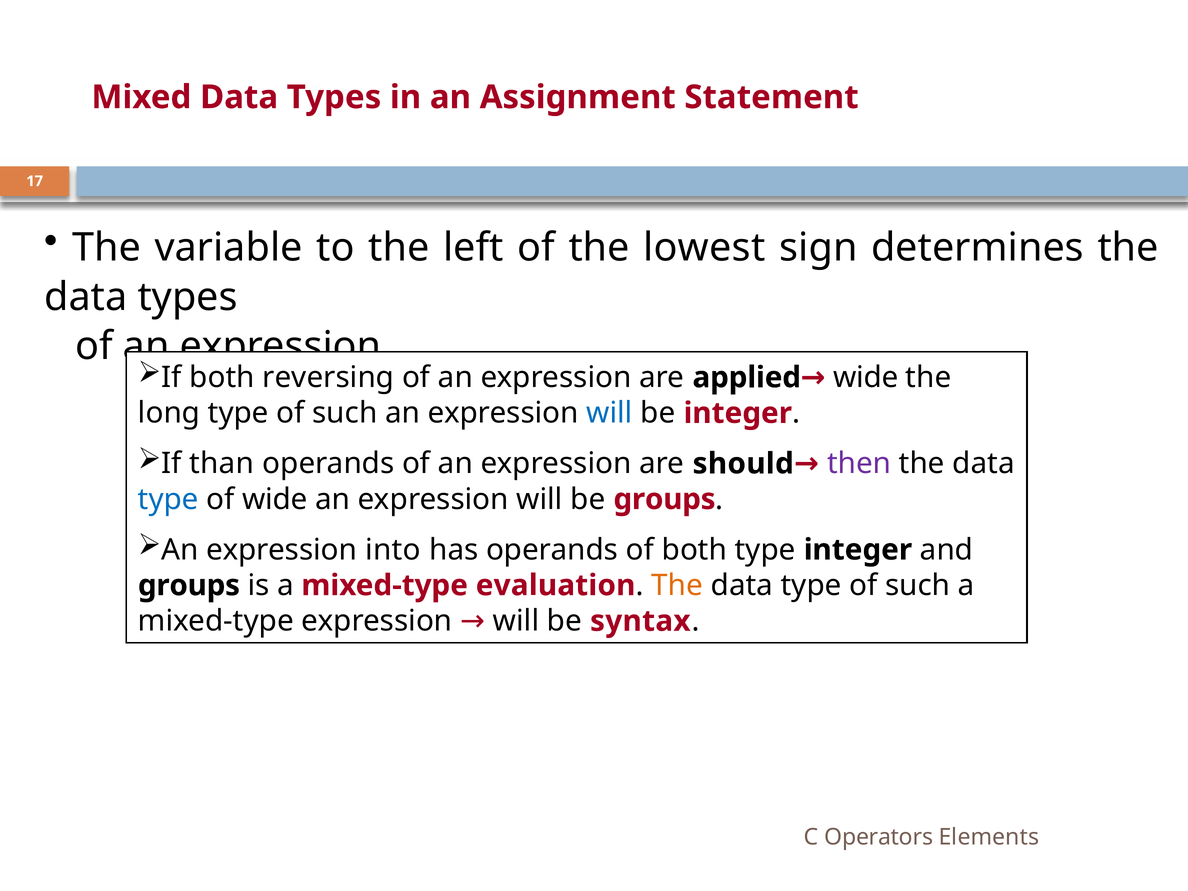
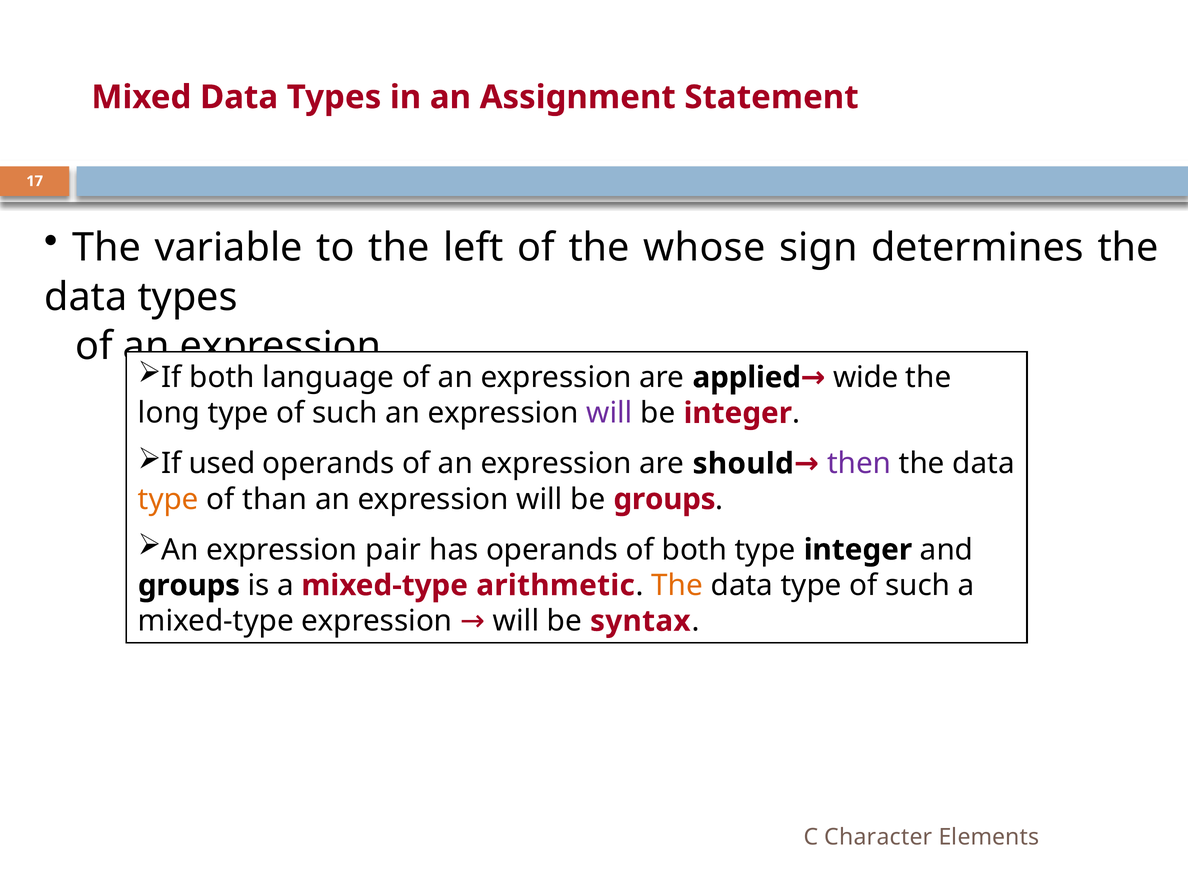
lowest: lowest -> whose
reversing: reversing -> language
will at (610, 413) colour: blue -> purple
than: than -> used
type at (168, 499) colour: blue -> orange
of wide: wide -> than
into: into -> pair
evaluation: evaluation -> arithmetic
Operators: Operators -> Character
